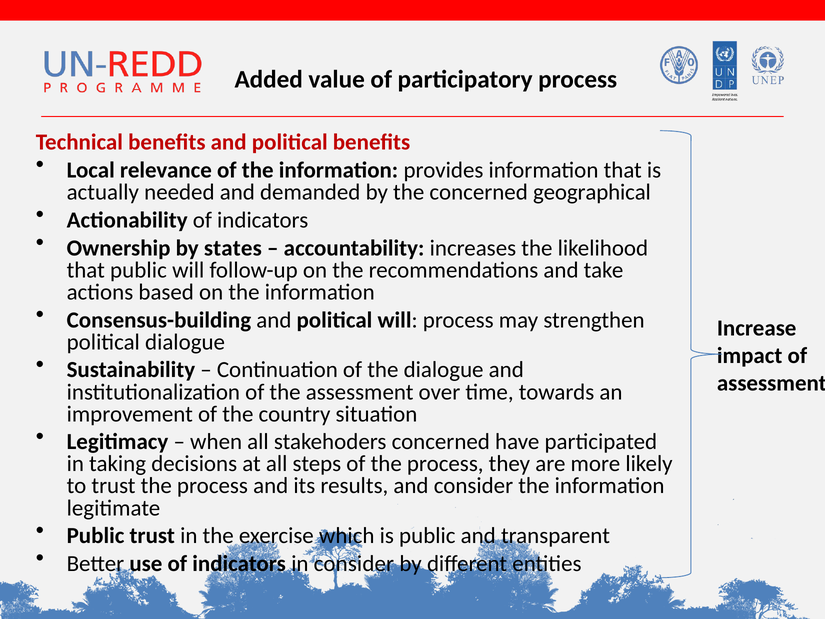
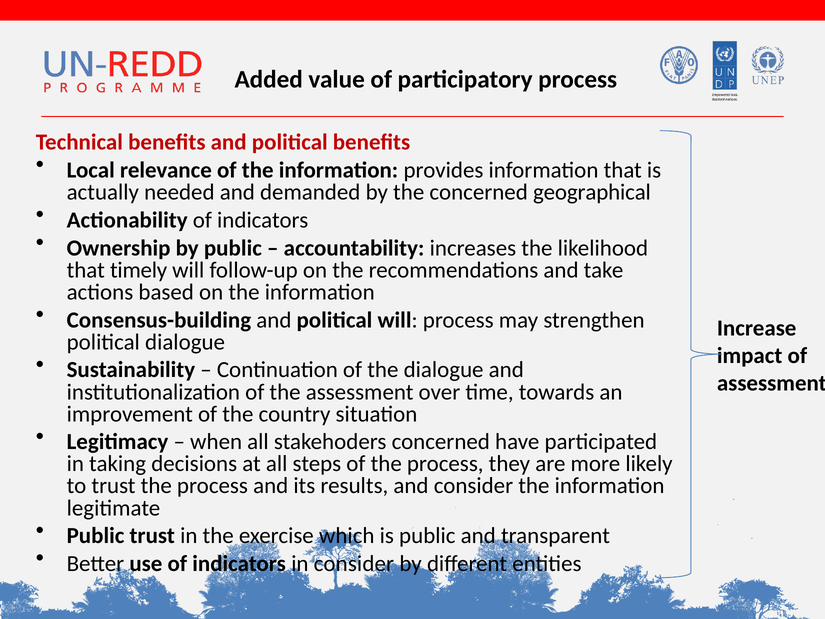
by states: states -> public
that public: public -> timely
